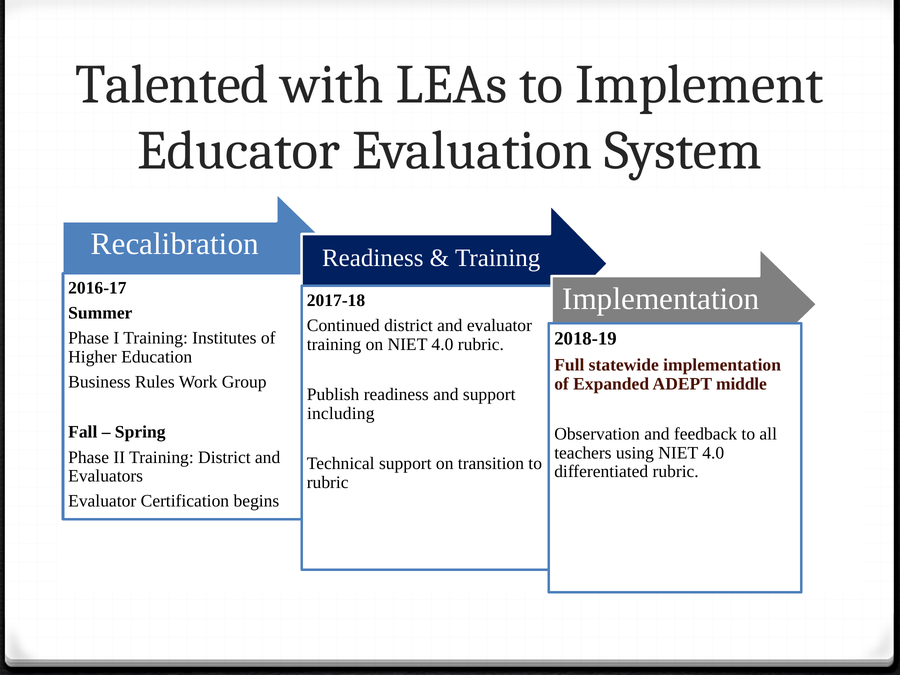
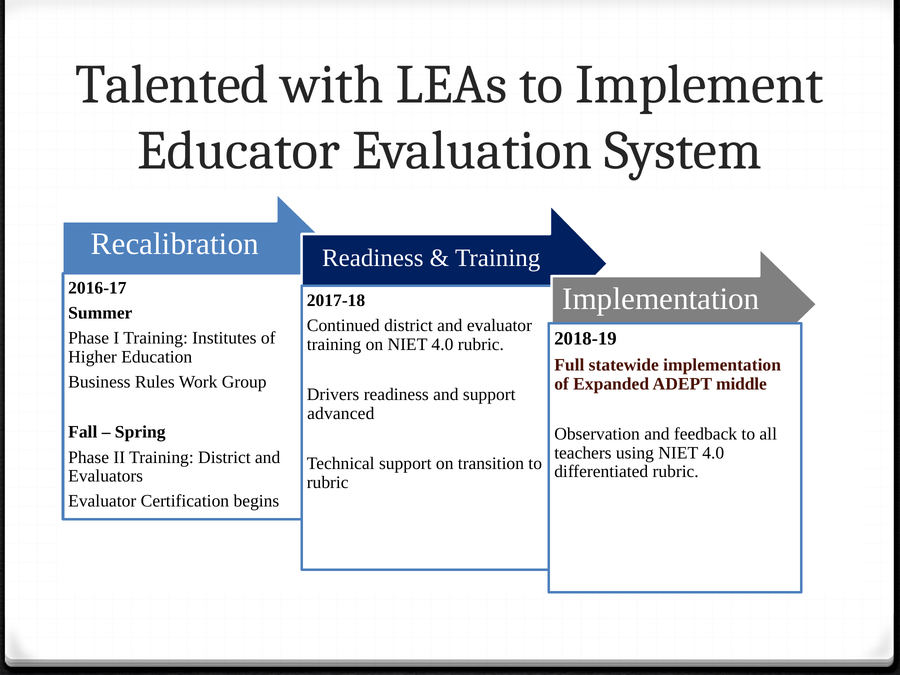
Publish: Publish -> Drivers
including: including -> advanced
